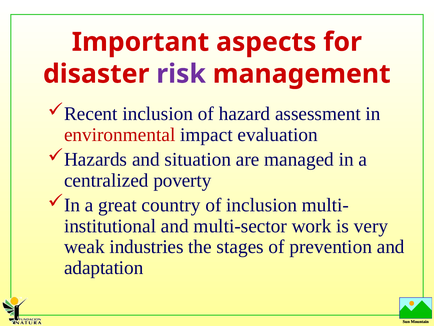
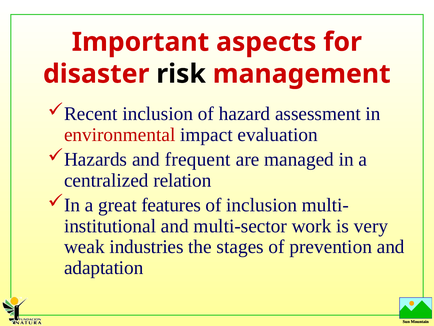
risk colour: purple -> black
situation: situation -> frequent
poverty: poverty -> relation
country: country -> features
